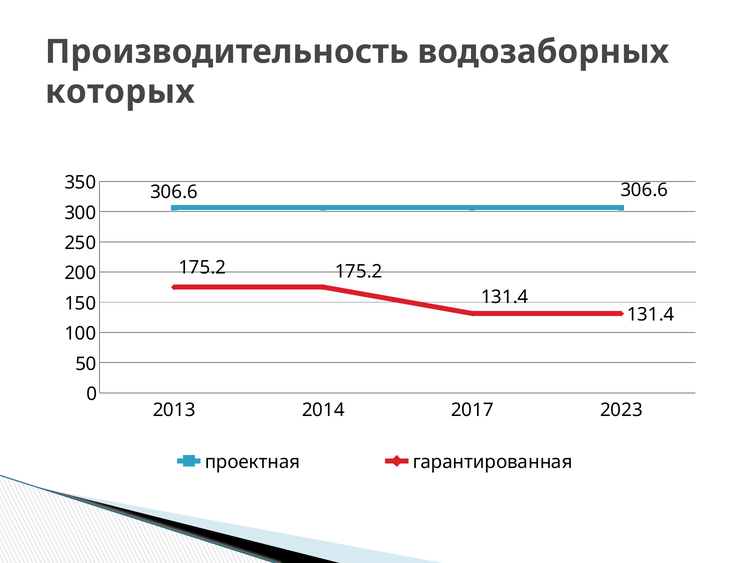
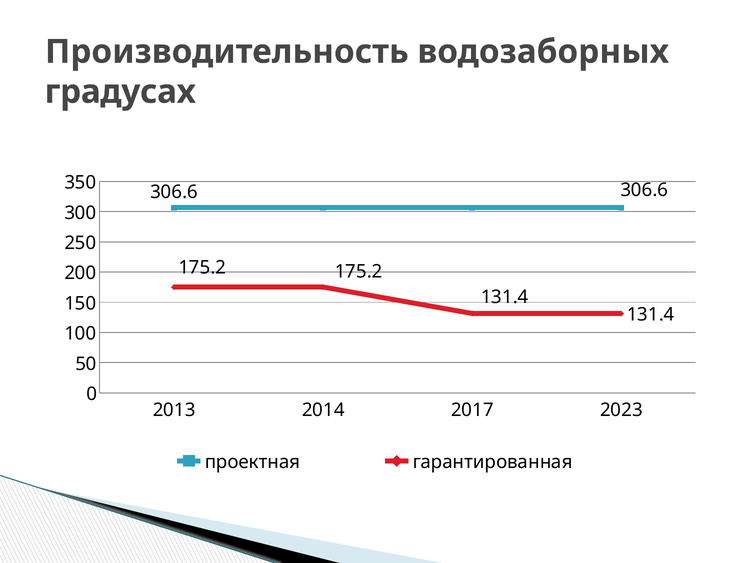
которых: которых -> градусах
